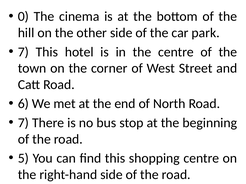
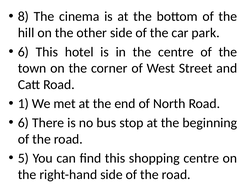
0: 0 -> 8
7 at (23, 52): 7 -> 6
6: 6 -> 1
7 at (23, 123): 7 -> 6
